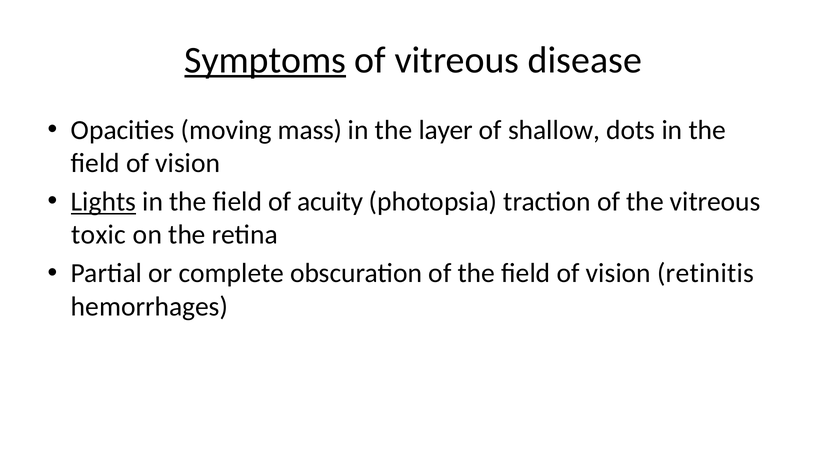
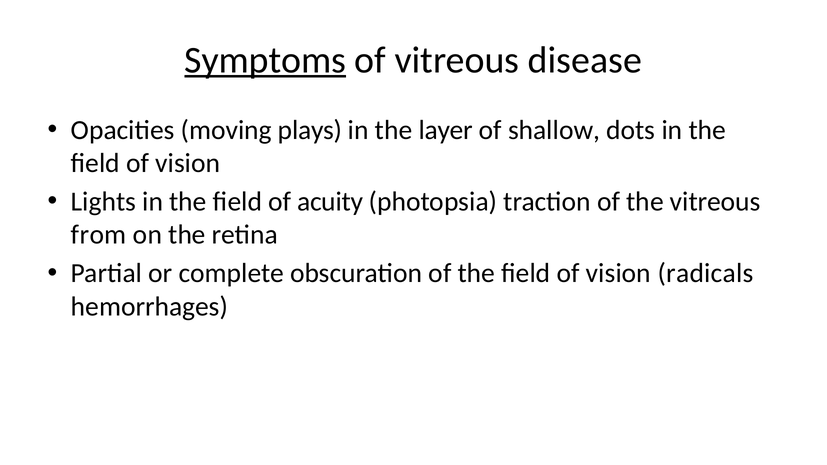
mass: mass -> plays
Lights underline: present -> none
toxic: toxic -> from
retinitis: retinitis -> radicals
